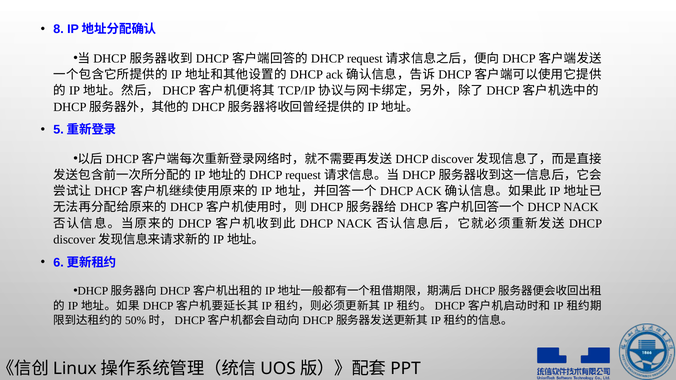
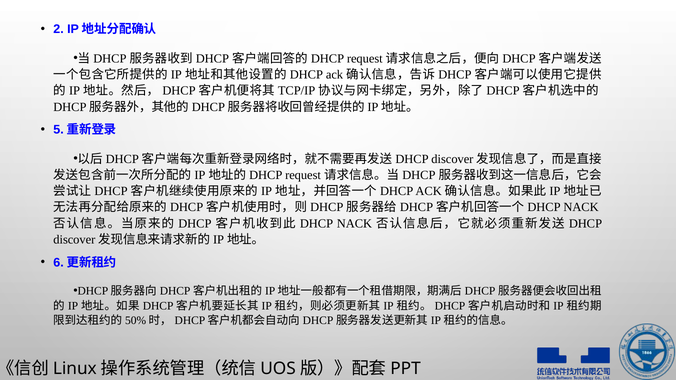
8: 8 -> 2
